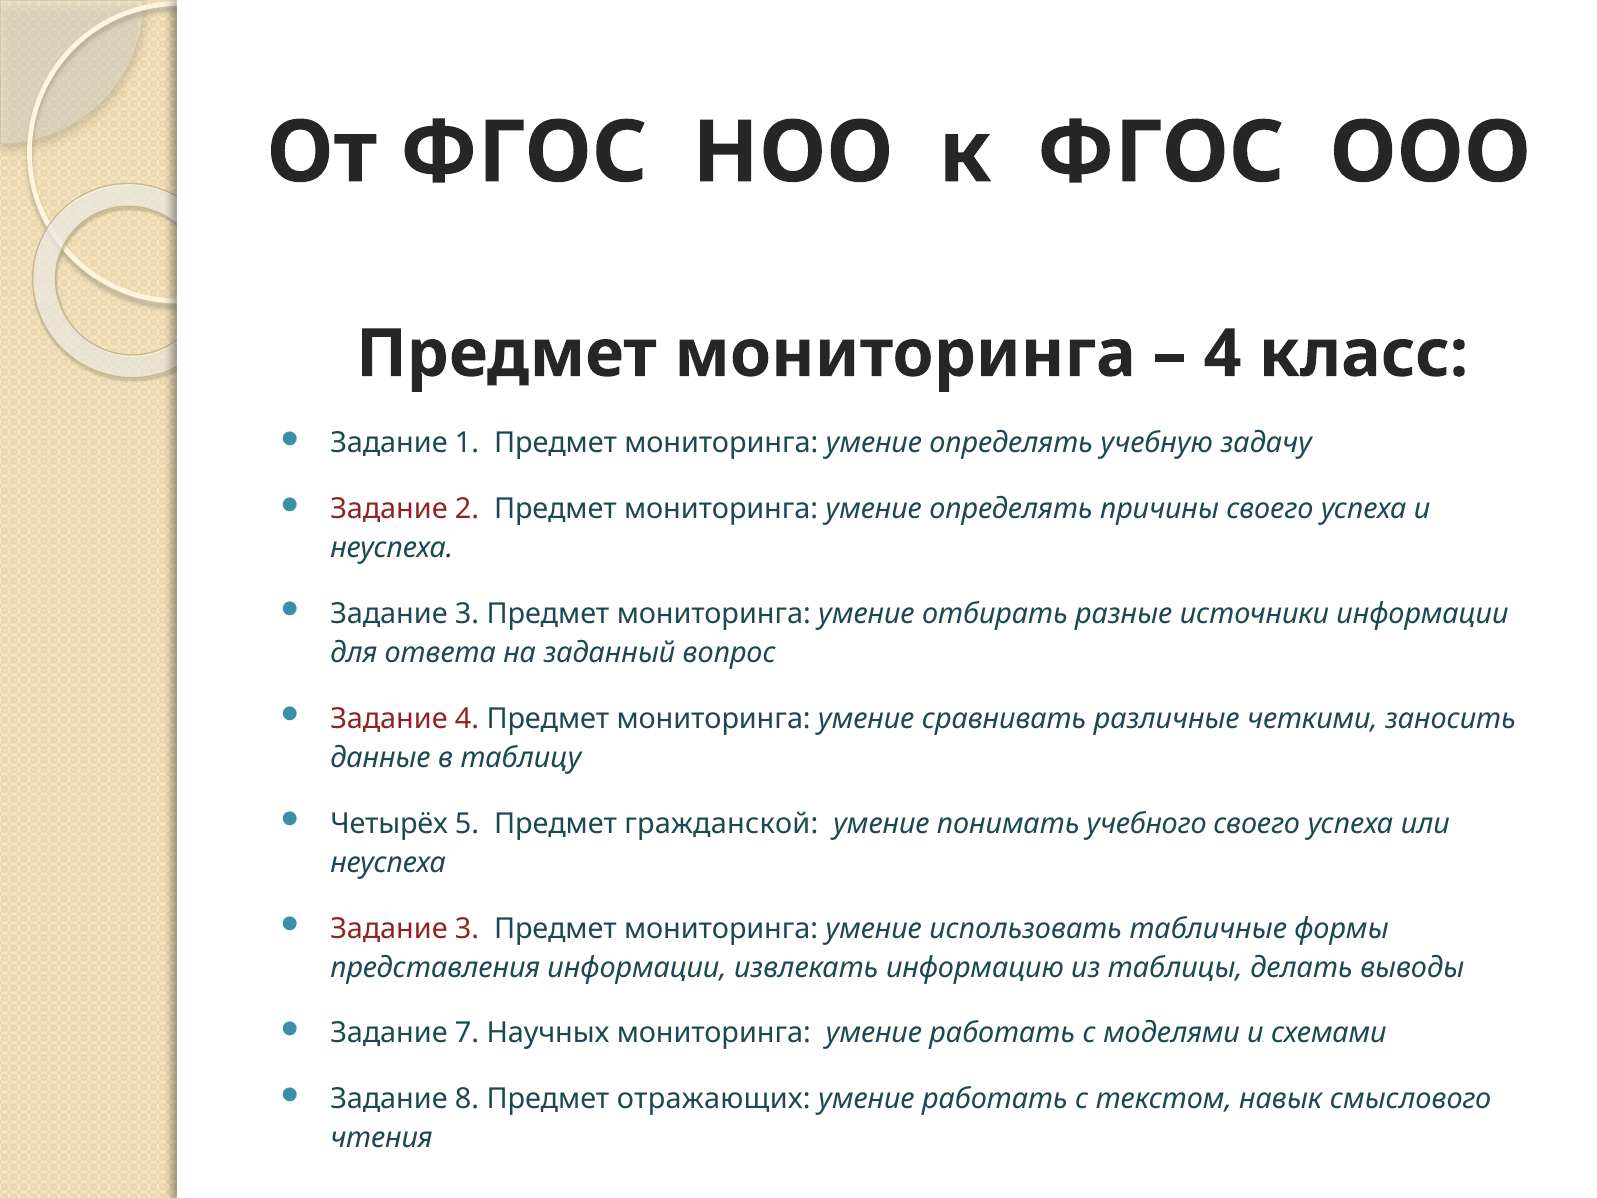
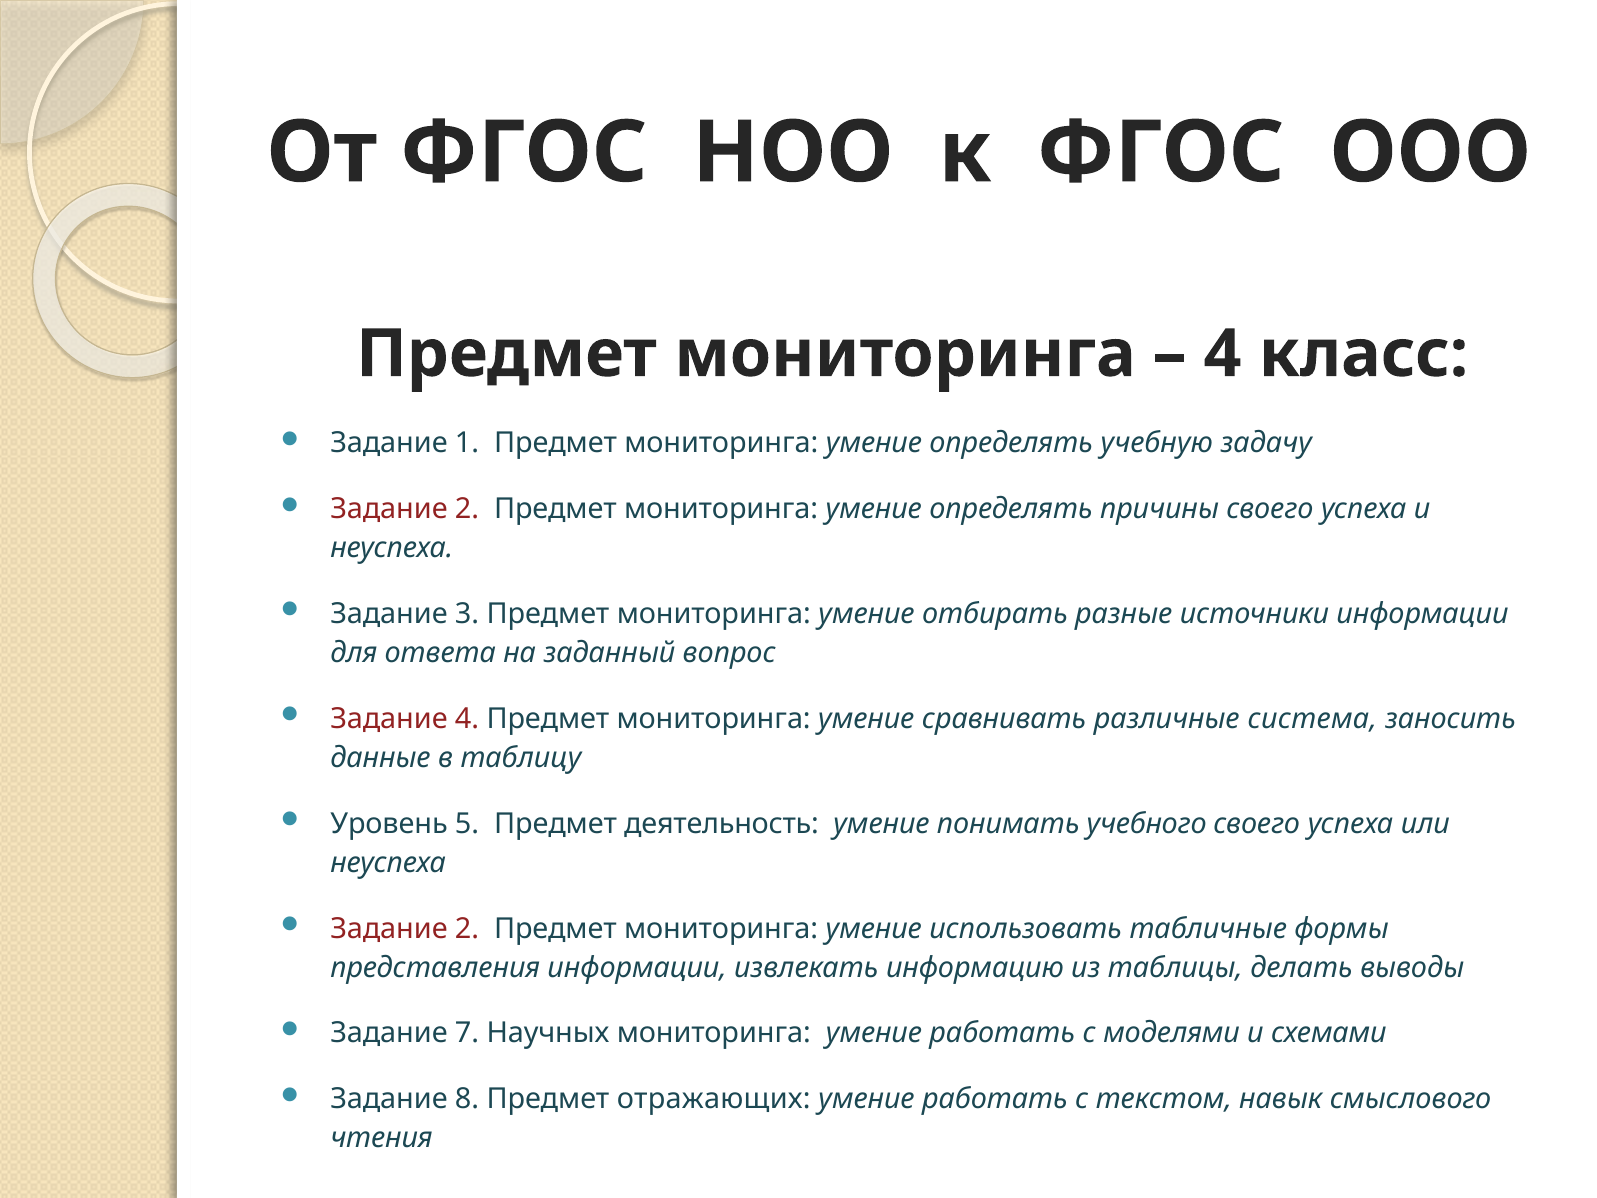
четкими: четкими -> система
Четырёх: Четырёх -> Уровень
гражданской: гражданской -> деятельность
3 at (467, 928): 3 -> 2
